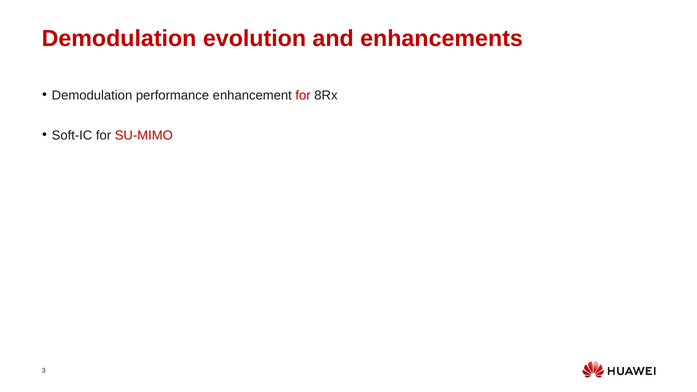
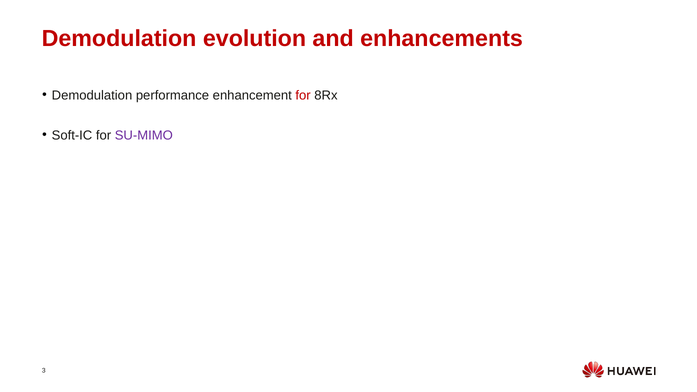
SU-MIMO colour: red -> purple
